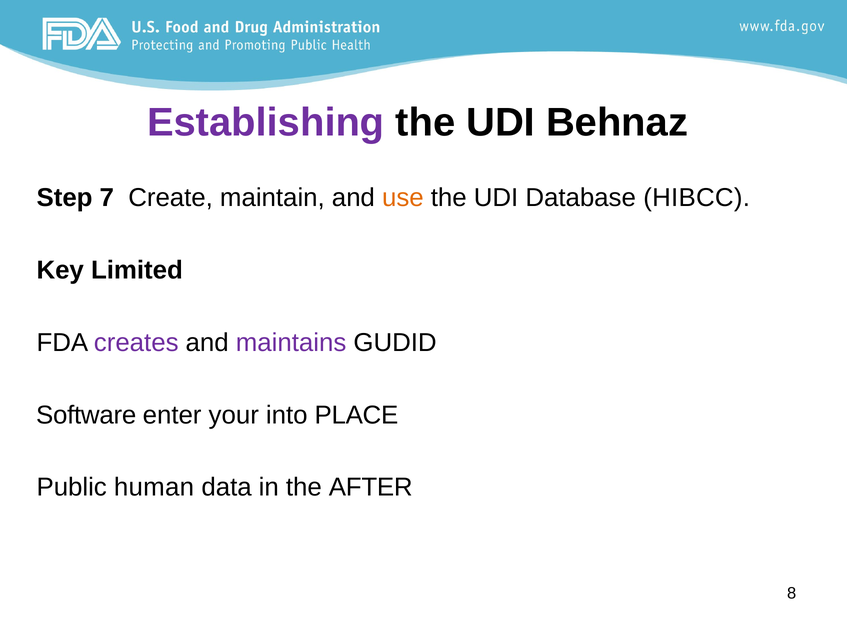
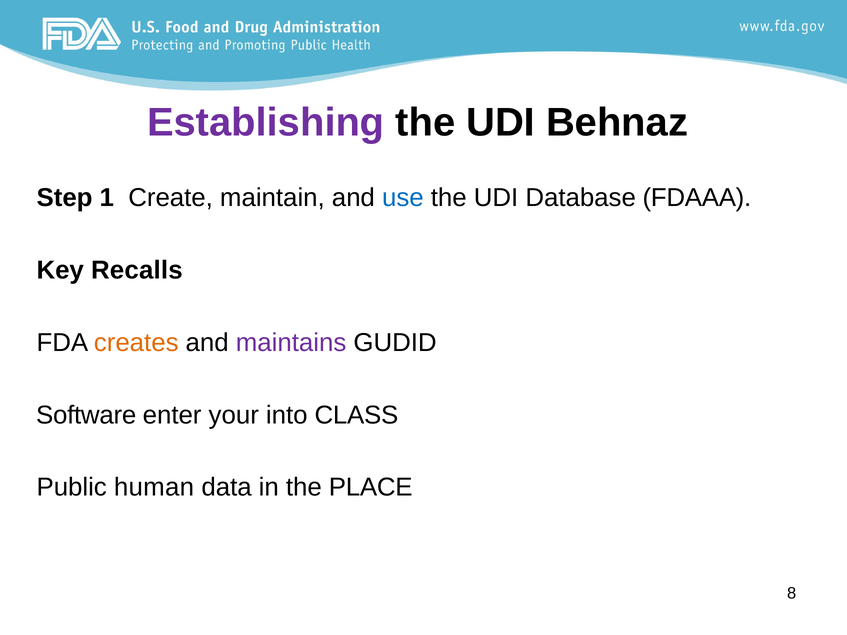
7: 7 -> 1
use colour: orange -> blue
HIBCC: HIBCC -> FDAAA
Limited: Limited -> Recalls
creates colour: purple -> orange
PLACE: PLACE -> CLASS
AFTER: AFTER -> PLACE
